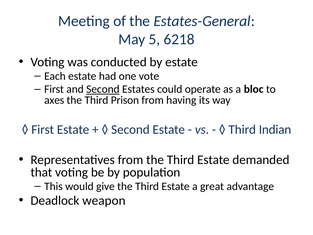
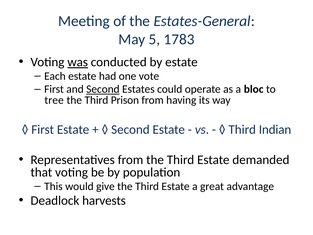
6218: 6218 -> 1783
was underline: none -> present
axes: axes -> tree
weapon: weapon -> harvests
